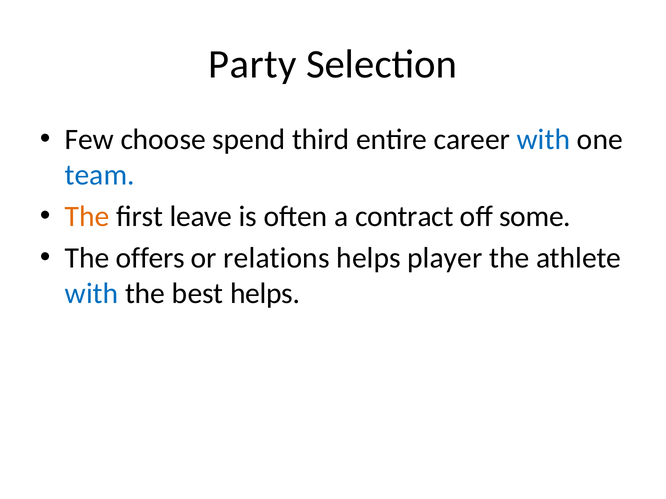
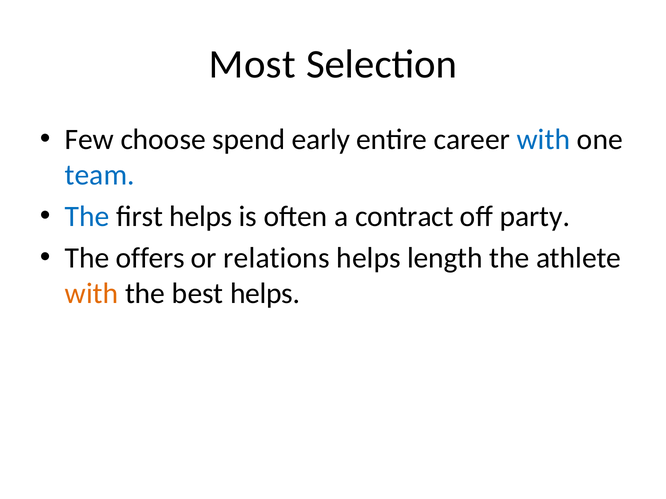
Party: Party -> Most
third: third -> early
The at (87, 217) colour: orange -> blue
first leave: leave -> helps
some: some -> party
player: player -> length
with at (92, 294) colour: blue -> orange
